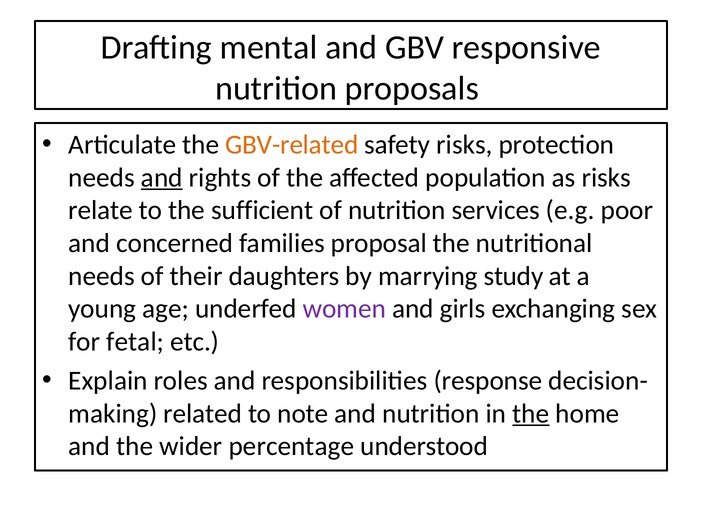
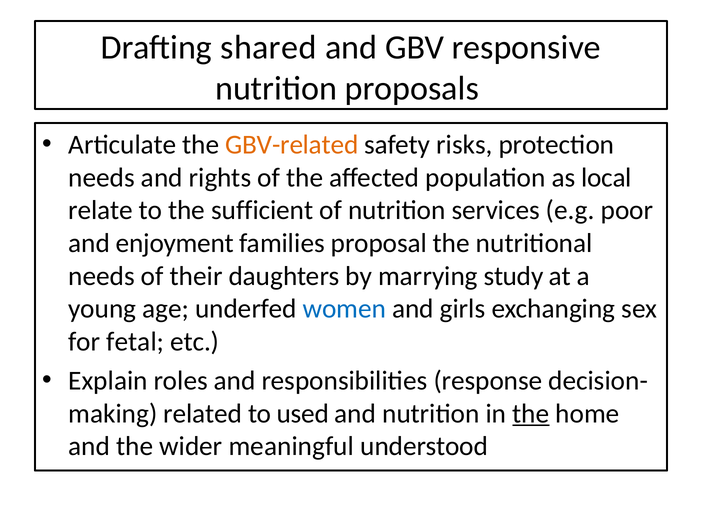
mental: mental -> shared
and at (162, 177) underline: present -> none
as risks: risks -> local
concerned: concerned -> enjoyment
women colour: purple -> blue
note: note -> used
percentage: percentage -> meaningful
